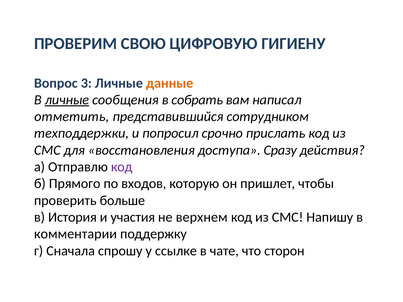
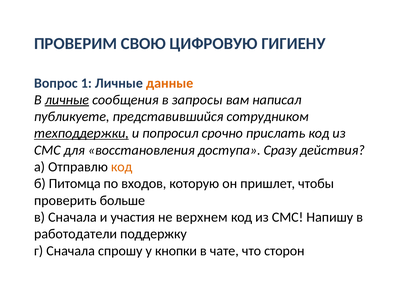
3: 3 -> 1
собрать: собрать -> запросы
отметить: отметить -> публикуете
техподдержки underline: none -> present
код at (122, 167) colour: purple -> orange
Прямого: Прямого -> Питомца
в История: История -> Сначала
комментарии: комментарии -> работодатели
ссылке: ссылке -> кнопки
